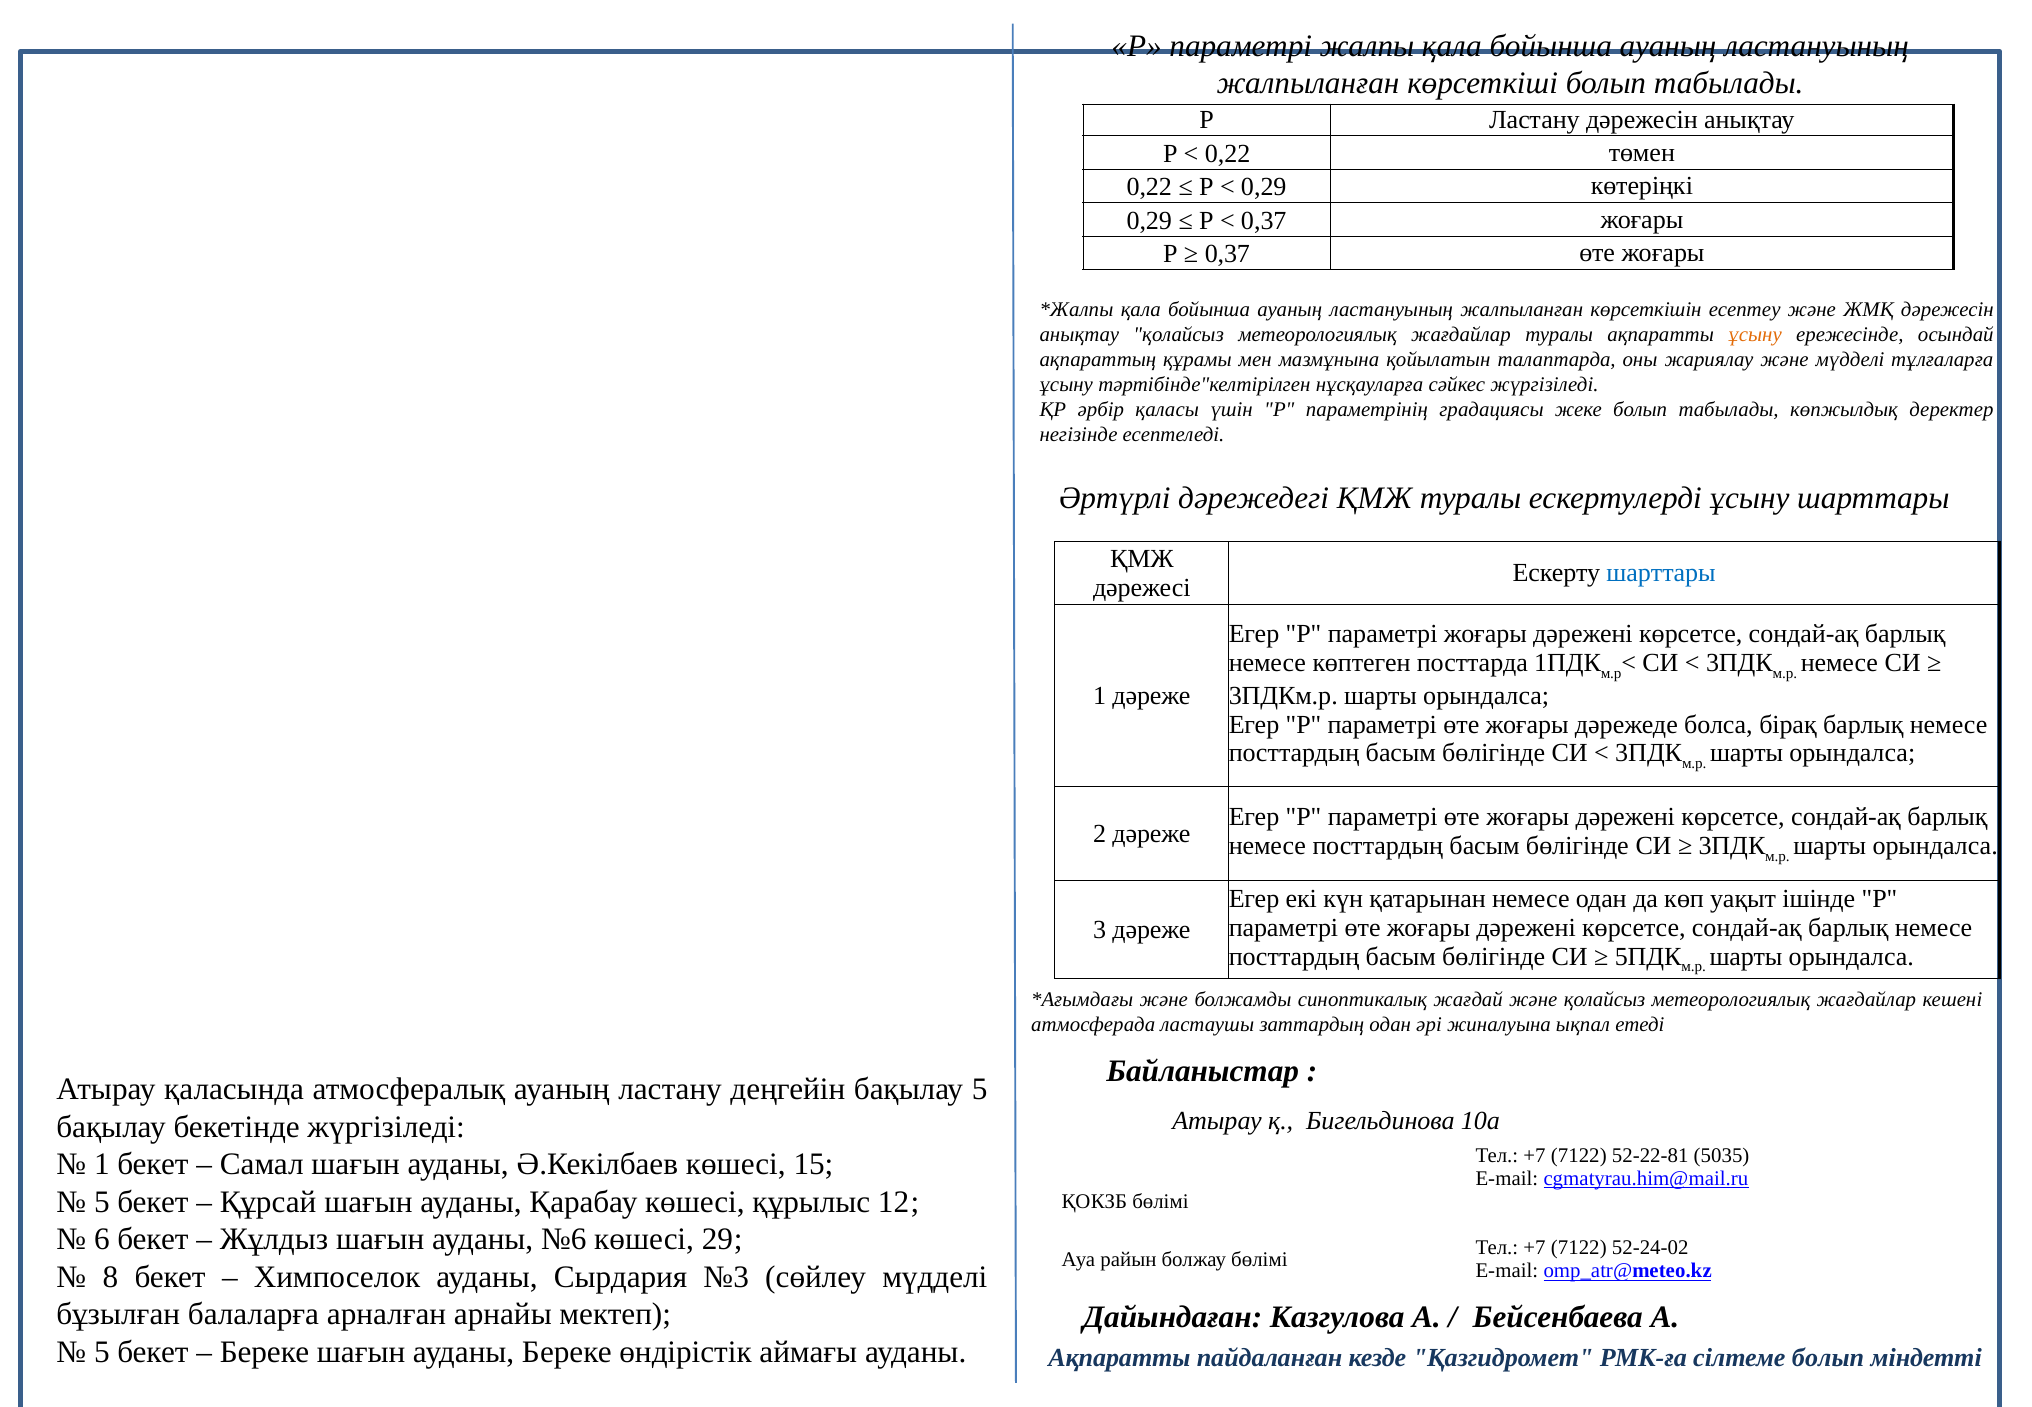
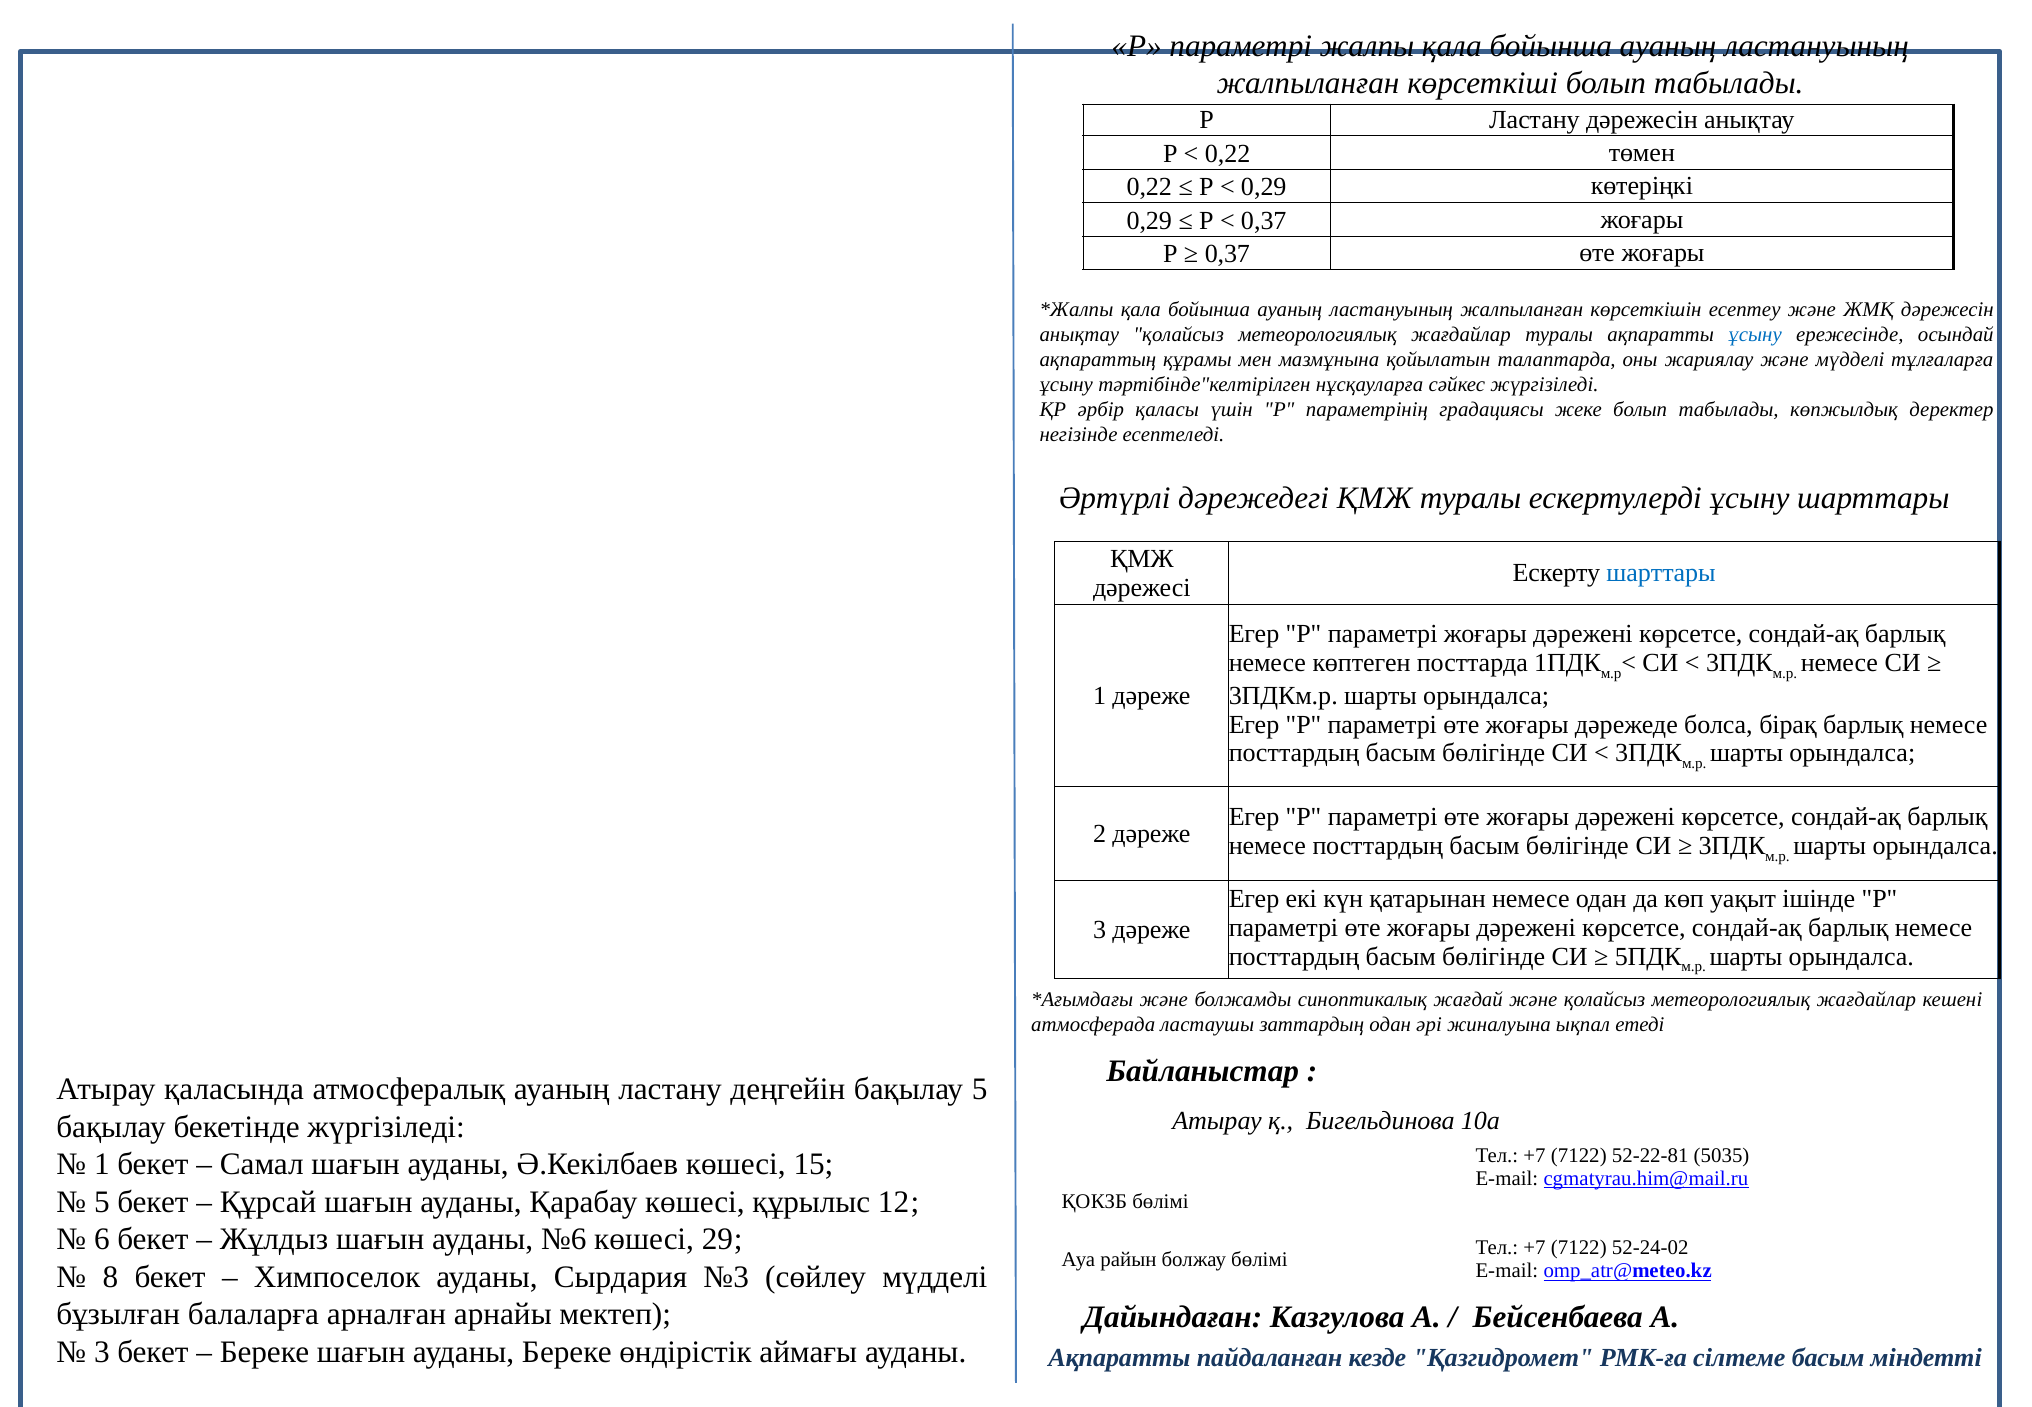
ұсыну at (1755, 334) colour: orange -> blue
5 at (102, 1352): 5 -> 3
сілтеме болып: болып -> басым
